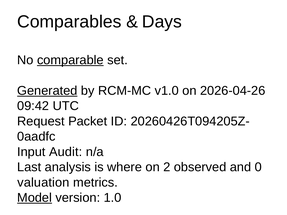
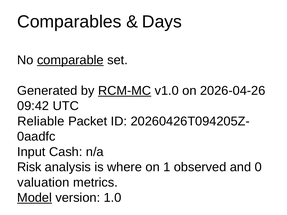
Generated underline: present -> none
RCM-MC underline: none -> present
Request: Request -> Reliable
Audit: Audit -> Cash
Last: Last -> Risk
2: 2 -> 1
